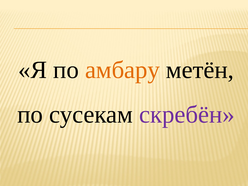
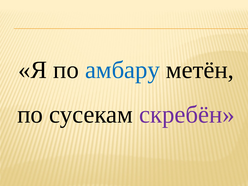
амбару colour: orange -> blue
